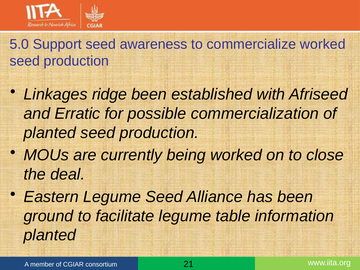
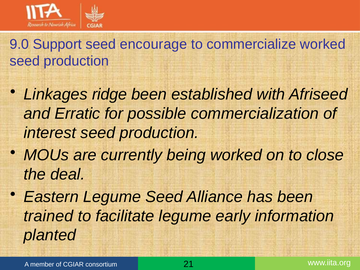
5.0: 5.0 -> 9.0
awareness: awareness -> encourage
planted at (50, 133): planted -> interest
ground: ground -> trained
table: table -> early
